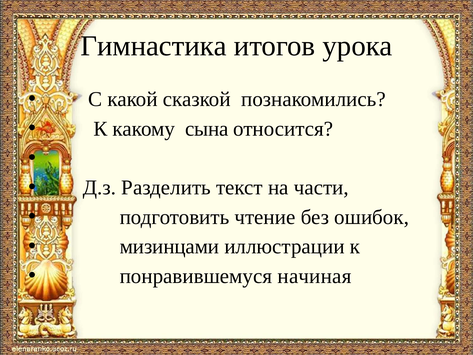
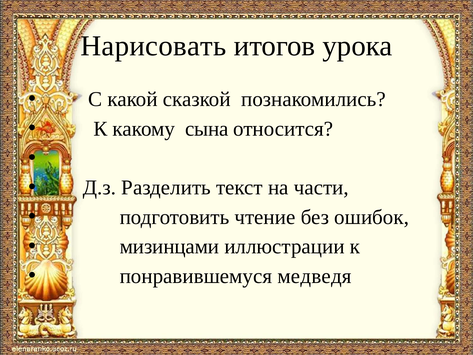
Гимнастика: Гимнастика -> Нарисовать
начиная: начиная -> медведя
